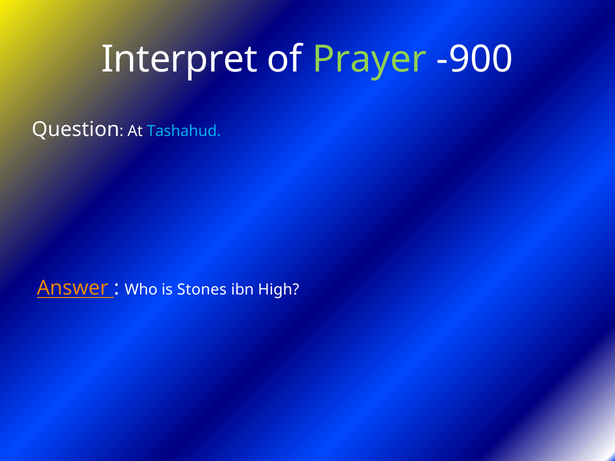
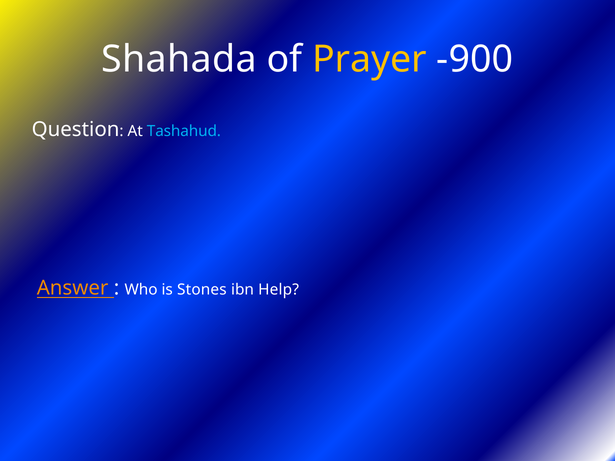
Interpret: Interpret -> Shahada
Prayer colour: light green -> yellow
High: High -> Help
